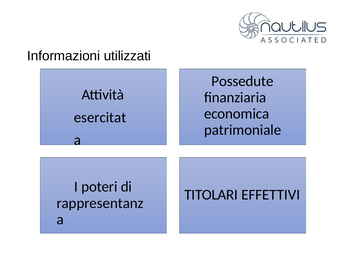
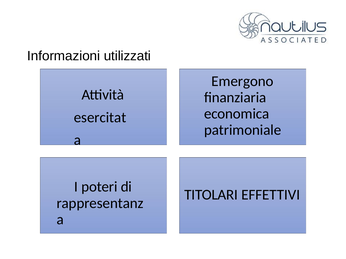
Possedute: Possedute -> Emergono
